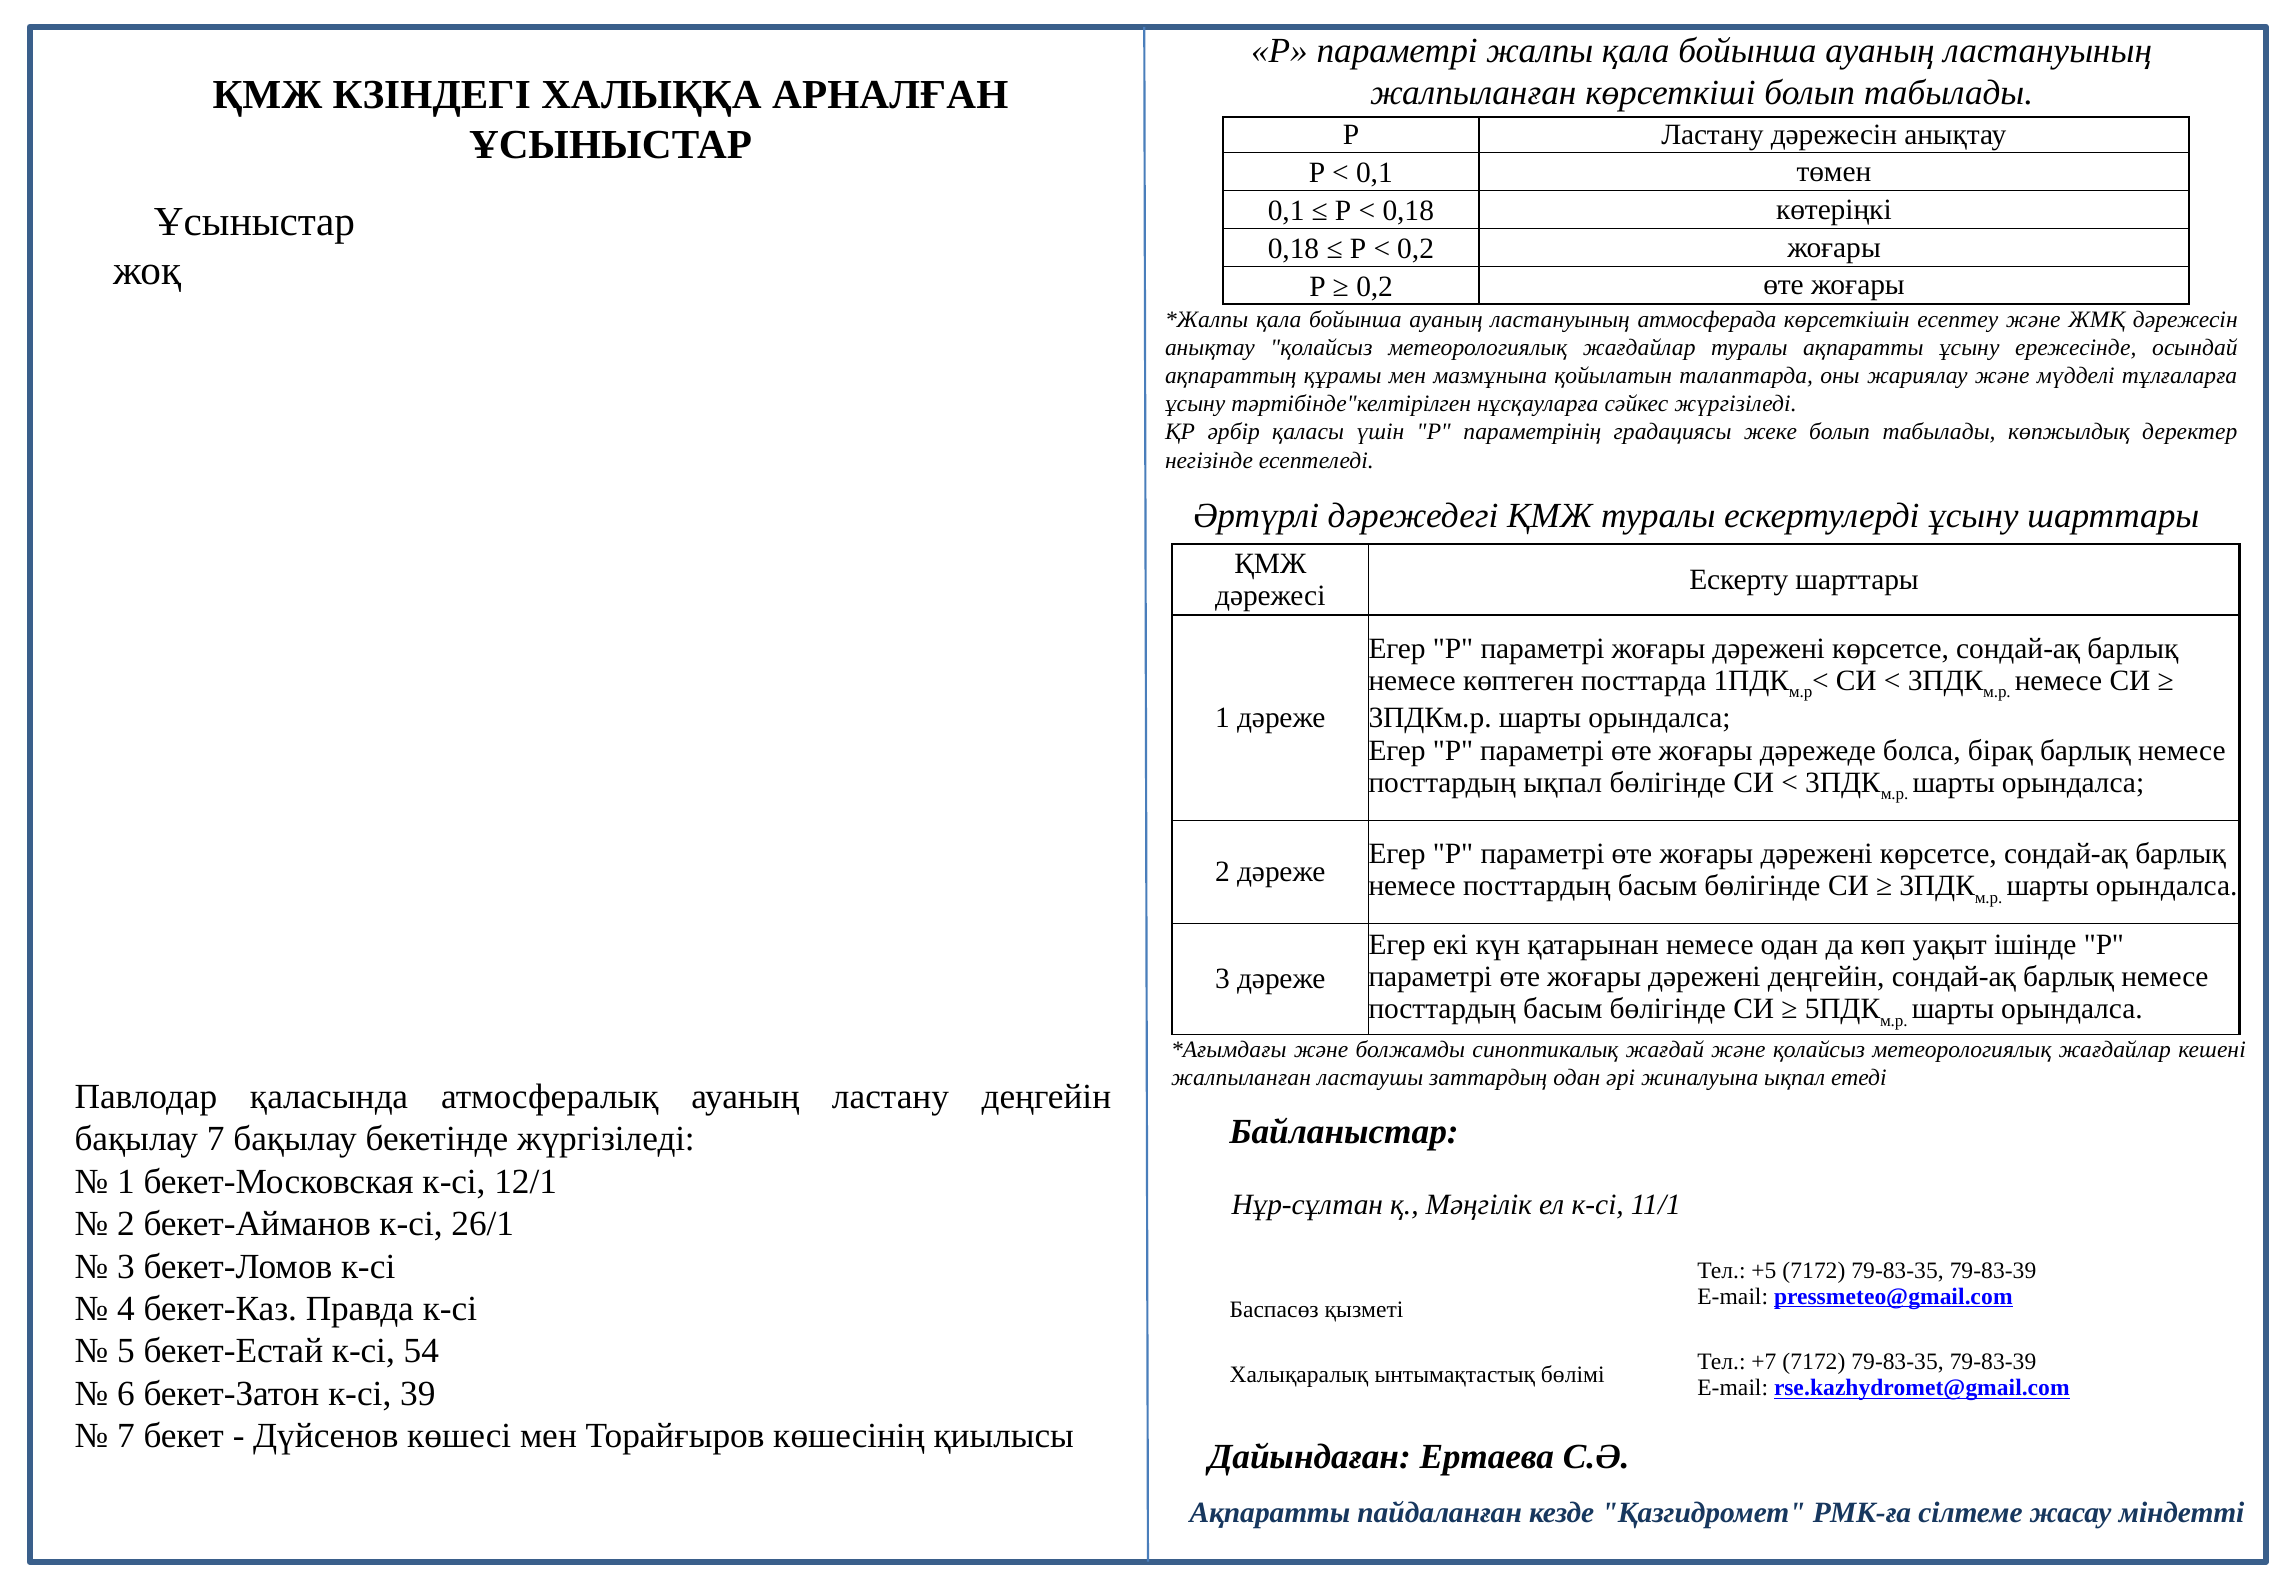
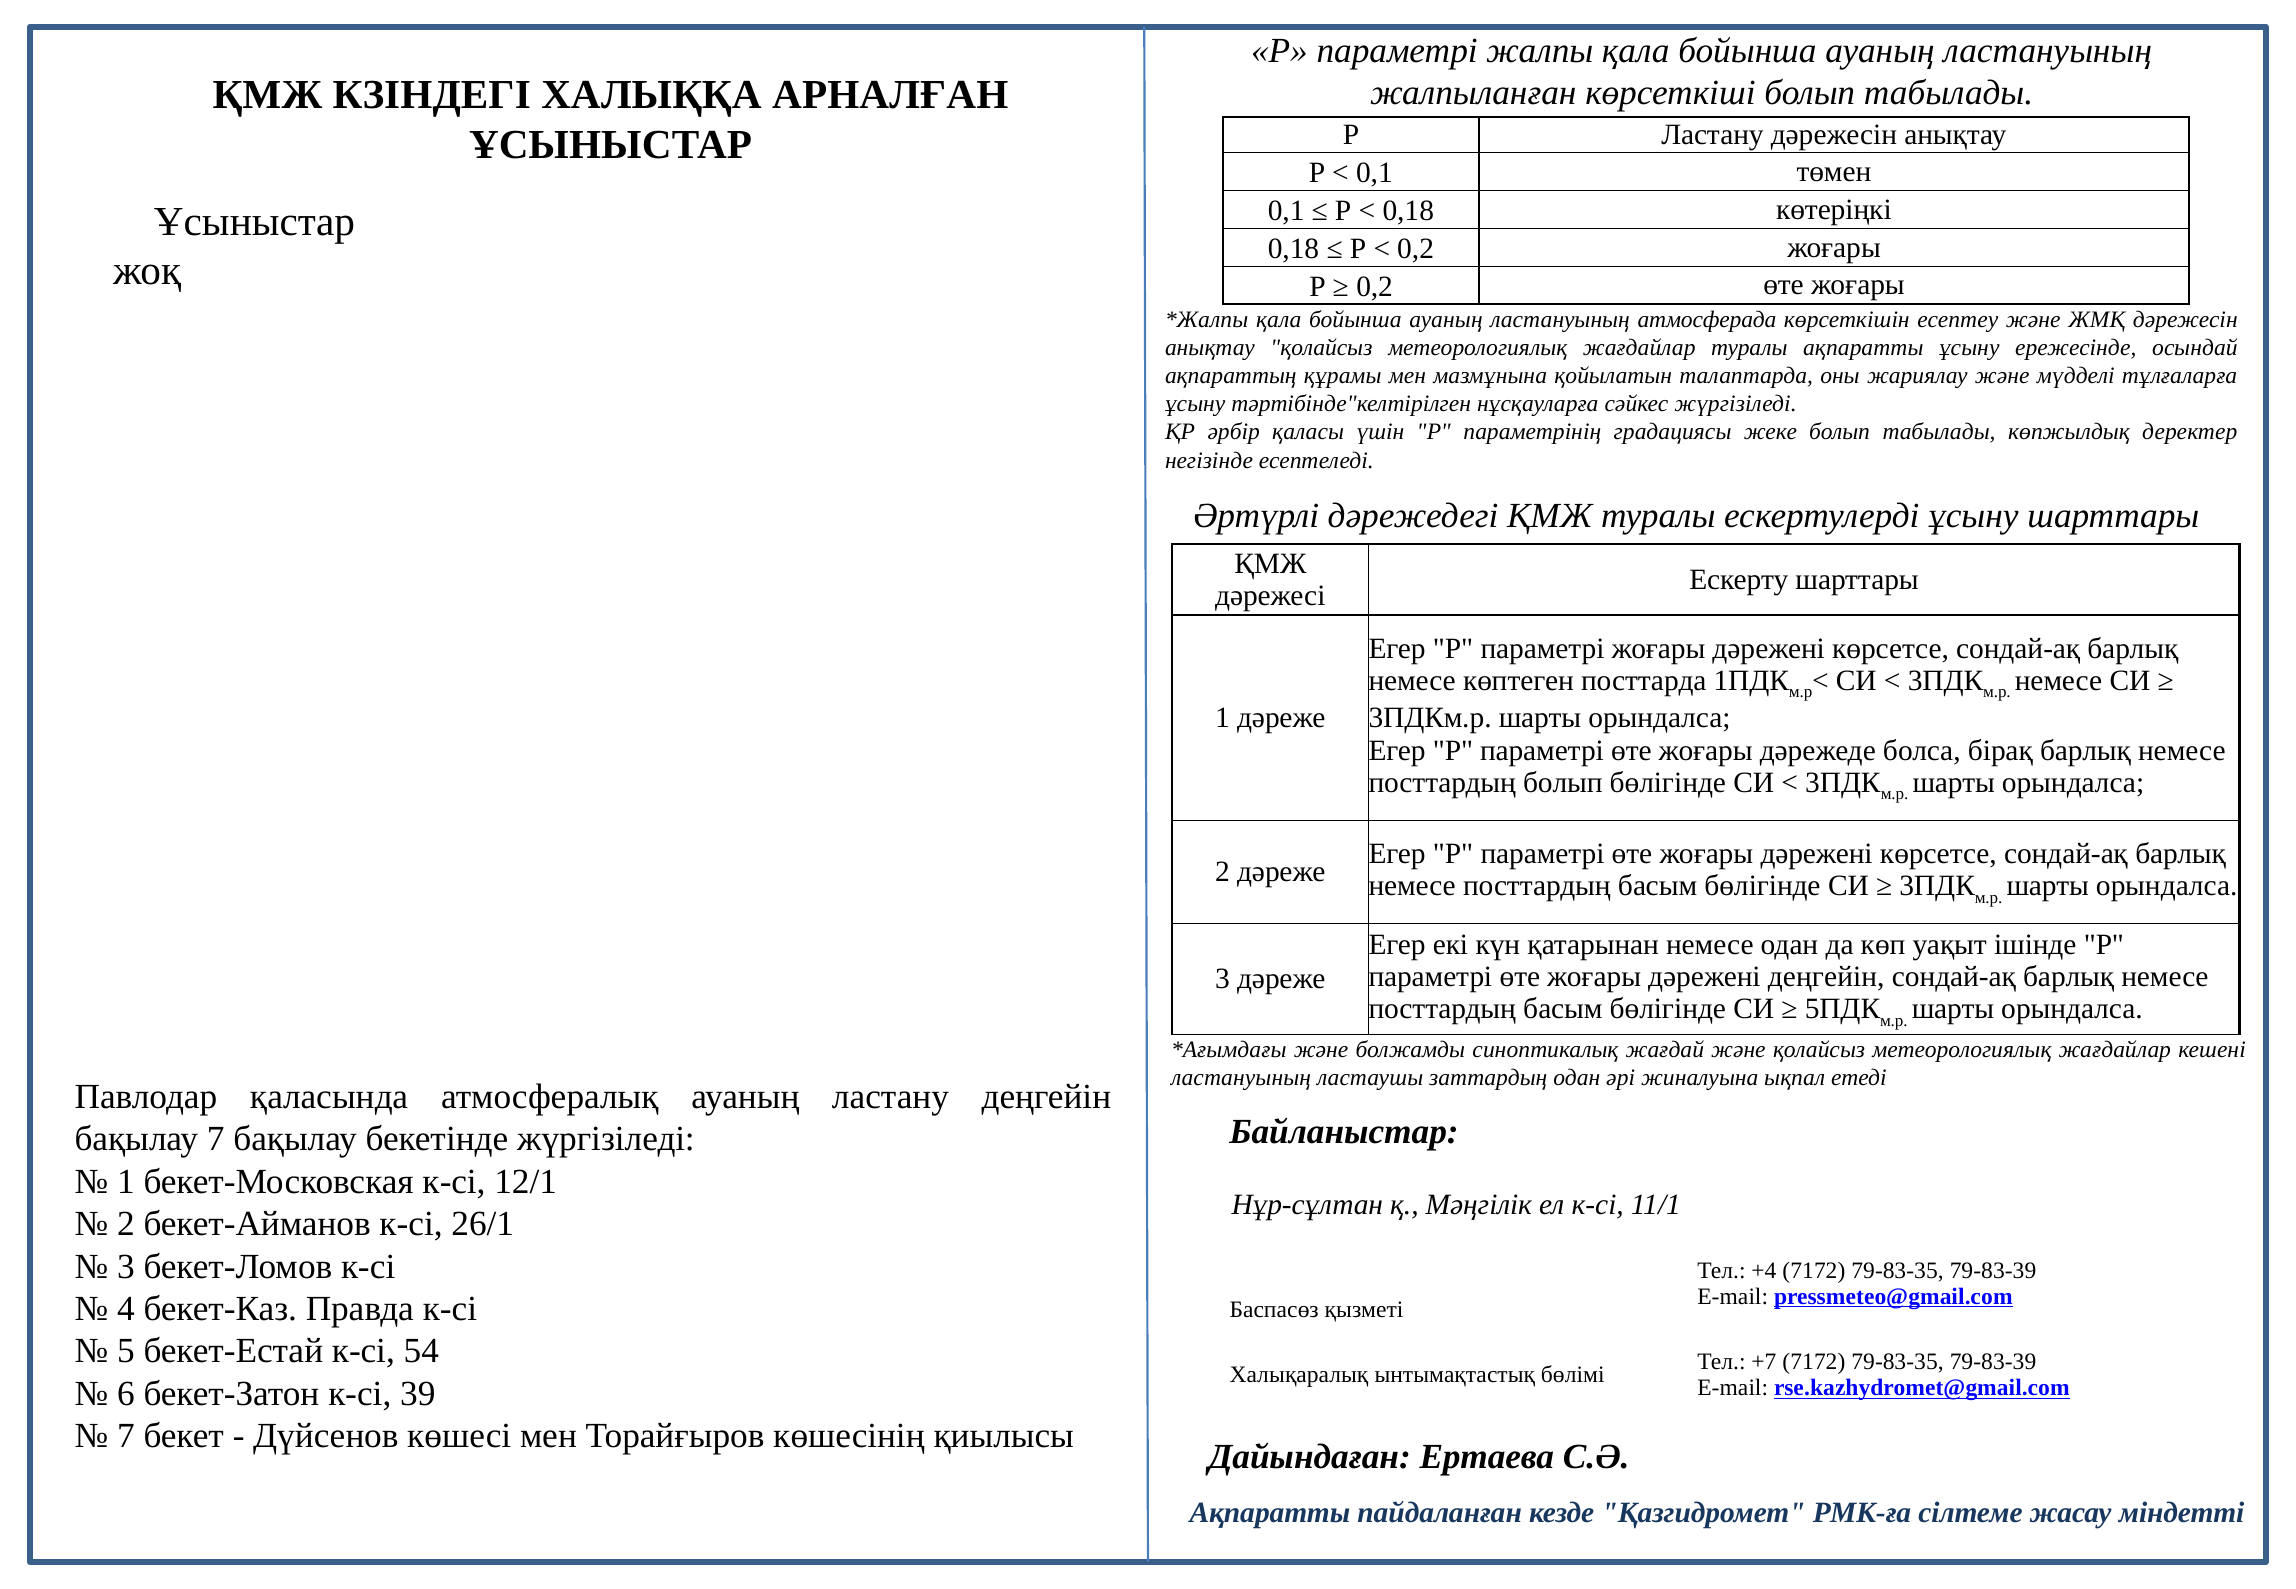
посттардың ықпал: ықпал -> болып
жалпыланған at (1241, 1078): жалпыланған -> ластануының
+5: +5 -> +4
